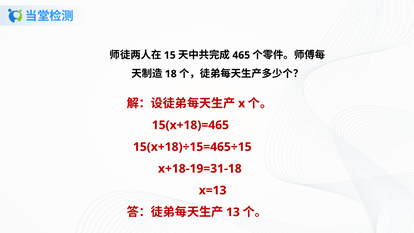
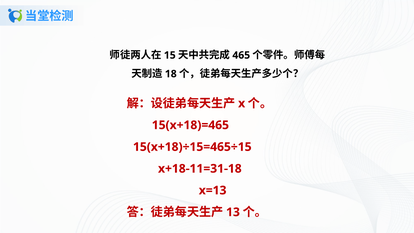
x+18-19=31-18: x+18-19=31-18 -> x+18-11=31-18
